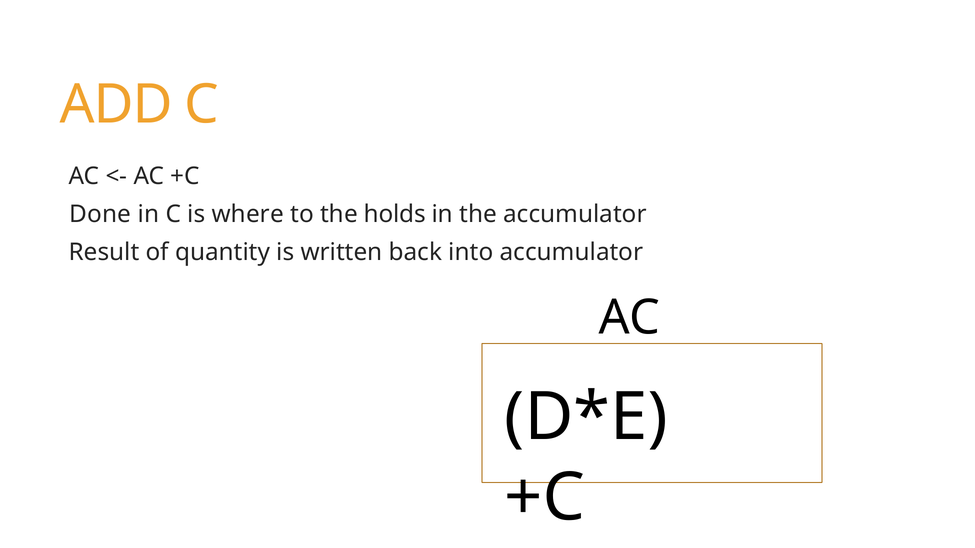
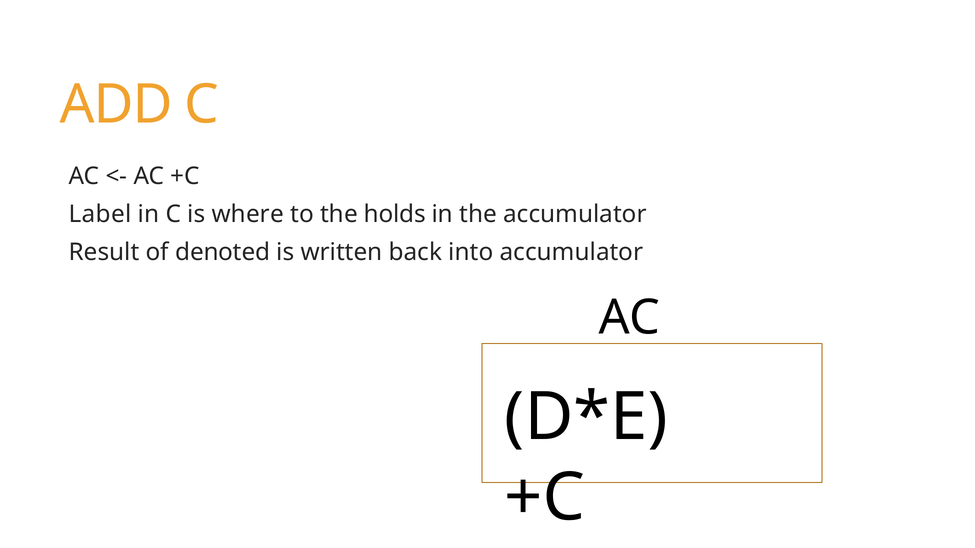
Done: Done -> Label
quantity: quantity -> denoted
